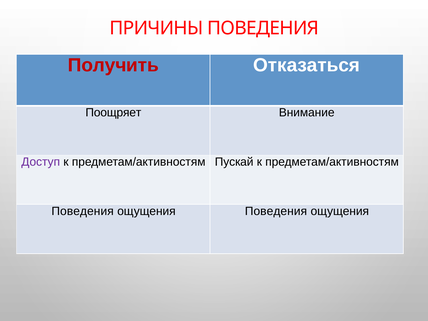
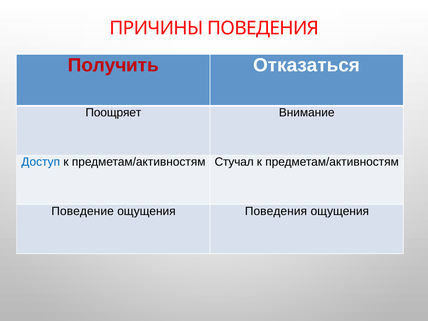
Доступ colour: purple -> blue
Пускай: Пускай -> Стучал
Поведения at (83, 211): Поведения -> Поведение
